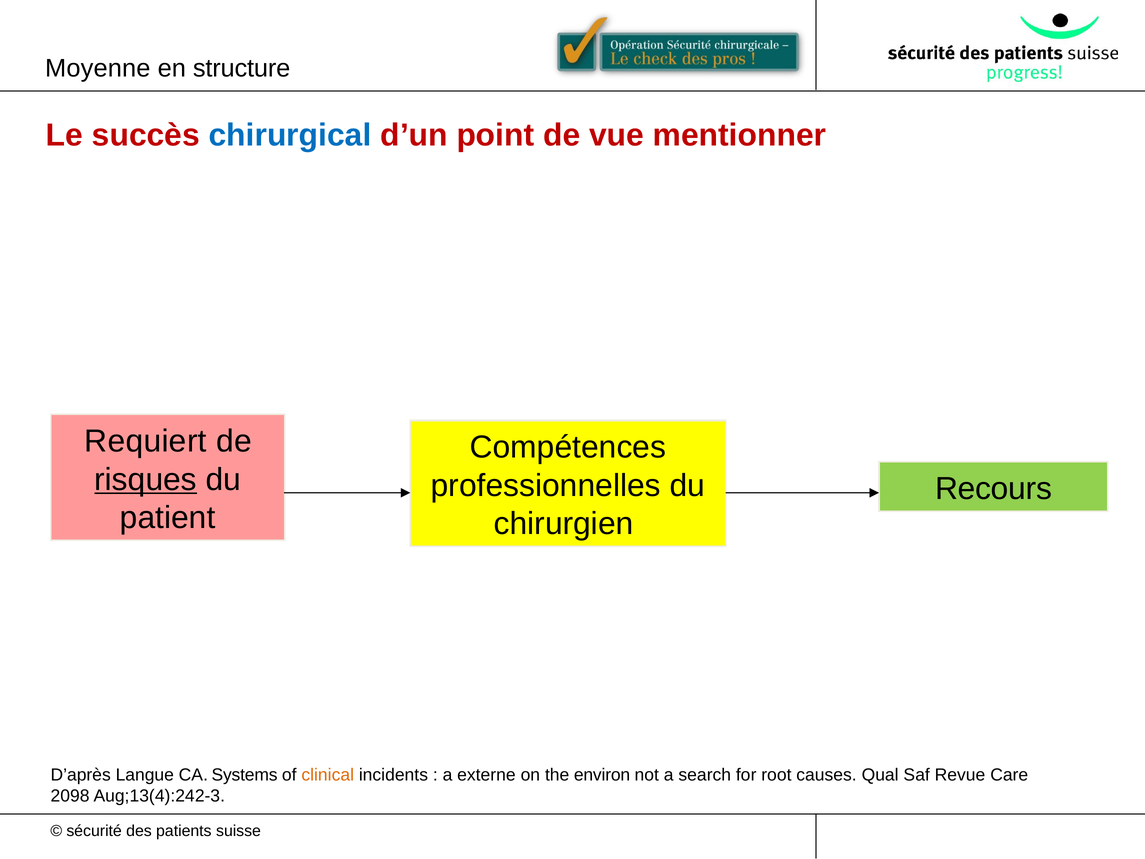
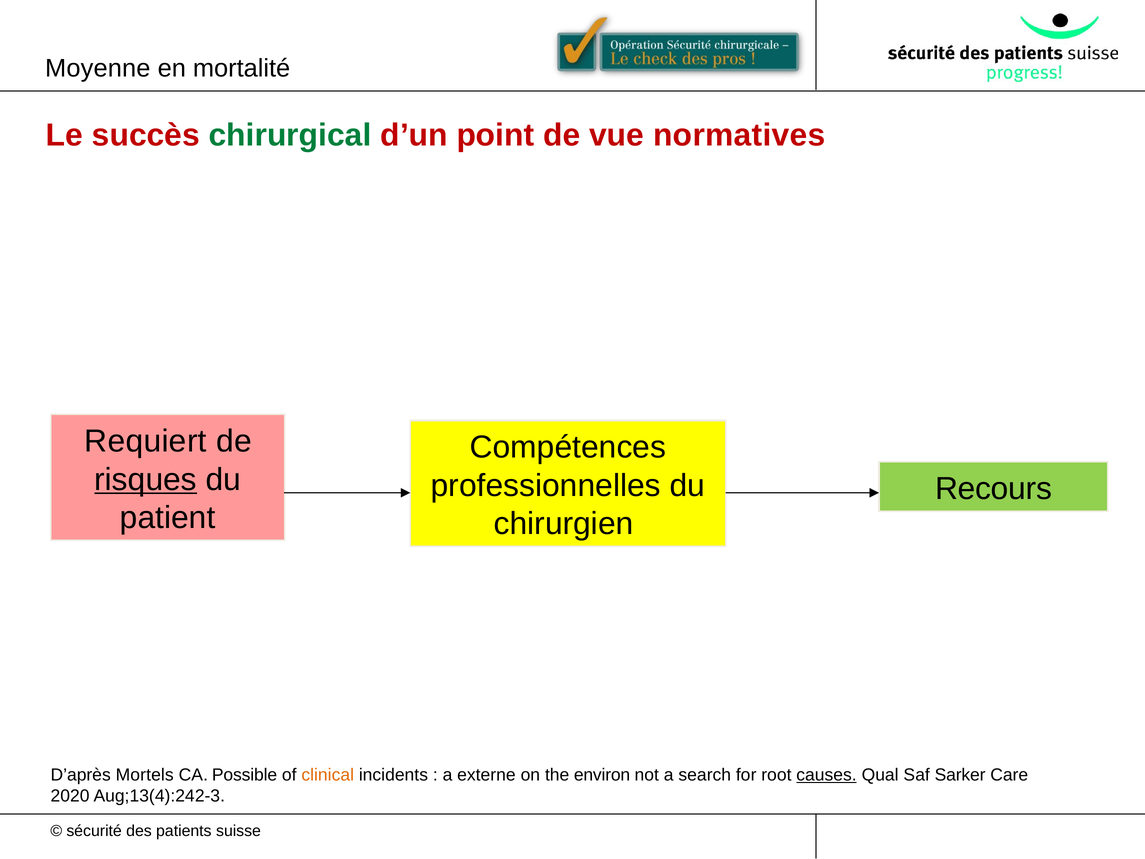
structure: structure -> mortalité
chirurgical colour: blue -> green
mentionner: mentionner -> normatives
Langue: Langue -> Mortels
Systems: Systems -> Possible
causes underline: none -> present
Revue: Revue -> Sarker
2098: 2098 -> 2020
